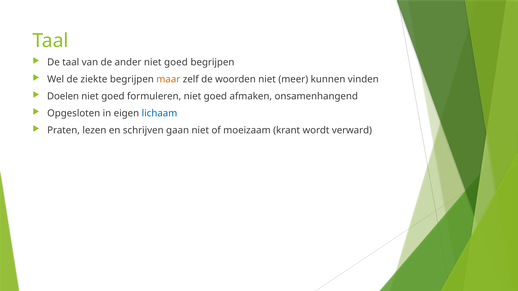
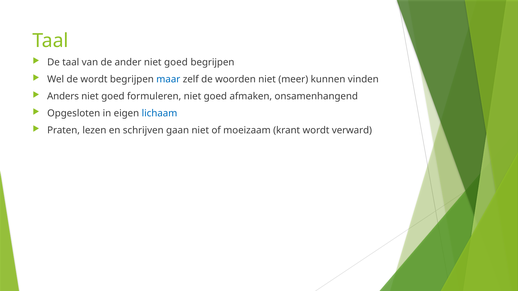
de ziekte: ziekte -> wordt
maar colour: orange -> blue
Doelen: Doelen -> Anders
